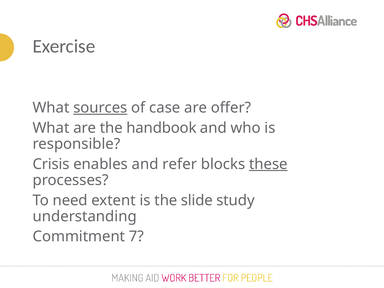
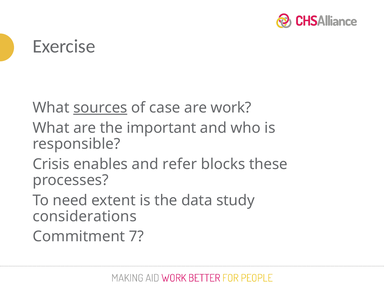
offer: offer -> work
handbook: handbook -> important
these underline: present -> none
slide: slide -> data
understanding: understanding -> considerations
